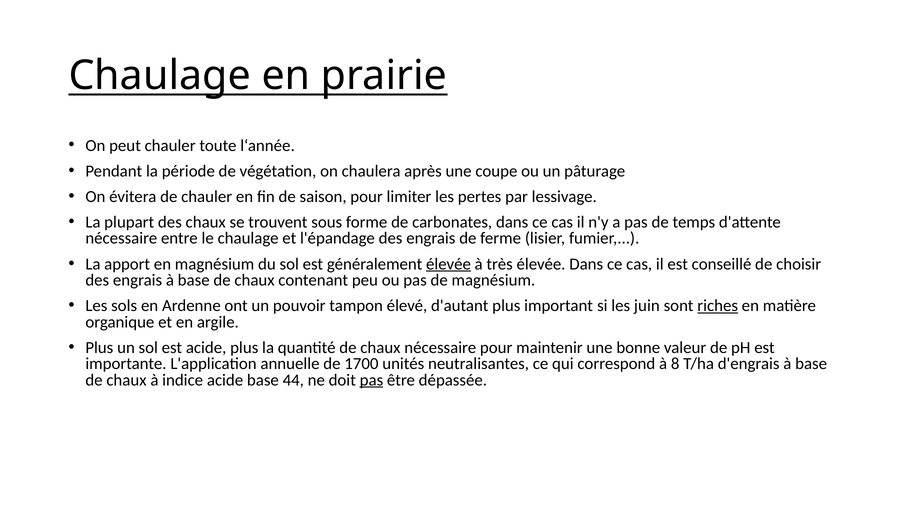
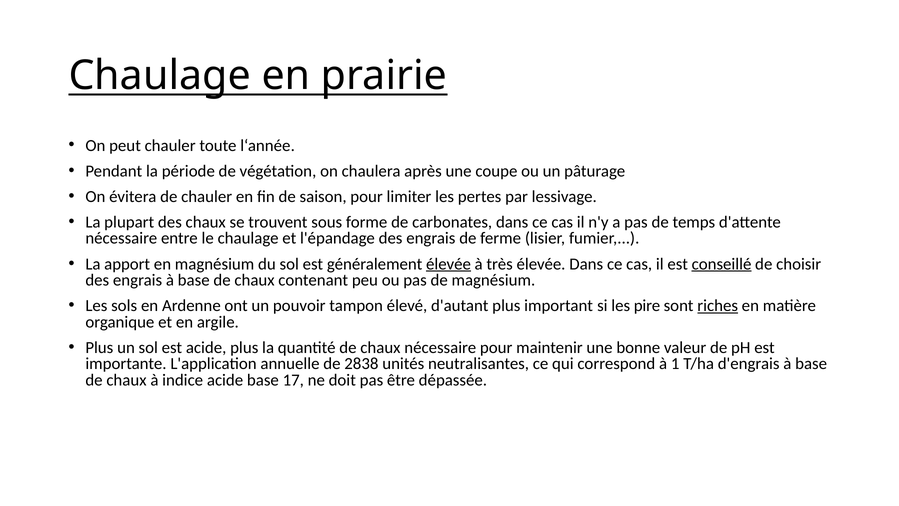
conseillé underline: none -> present
juin: juin -> pire
1700: 1700 -> 2838
8: 8 -> 1
44: 44 -> 17
pas at (371, 380) underline: present -> none
